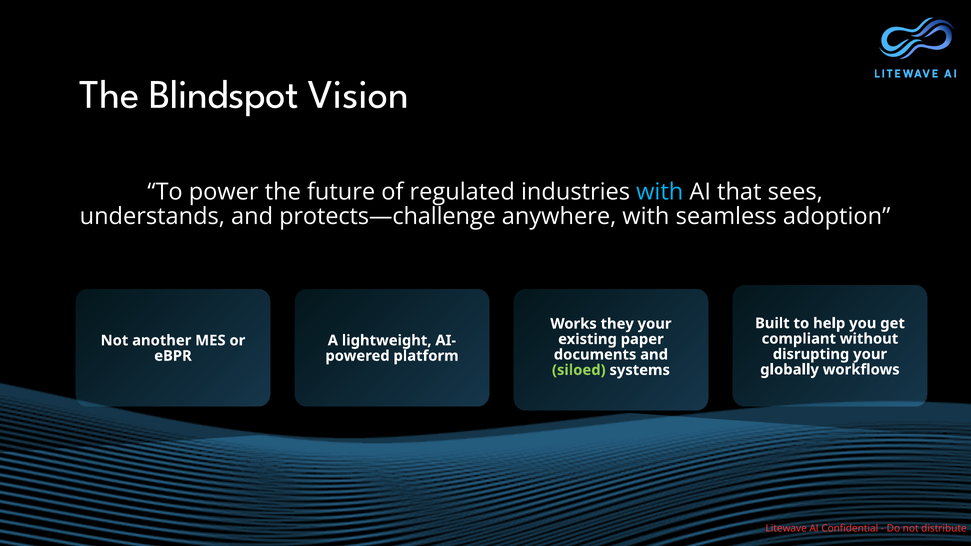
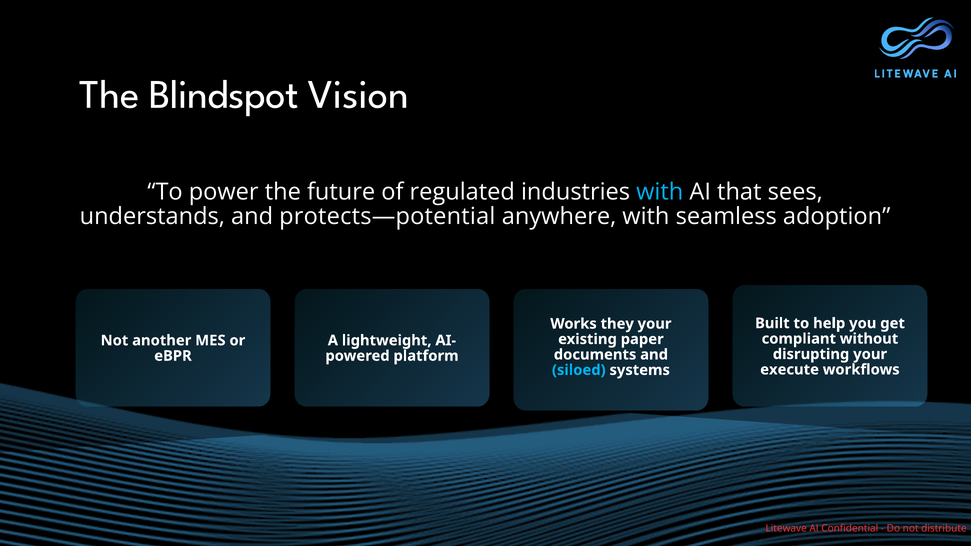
protects—challenge: protects—challenge -> protects—potential
globally: globally -> execute
siloed colour: light green -> light blue
